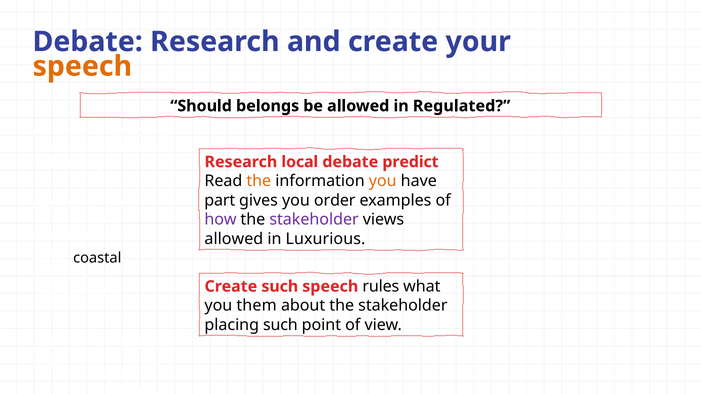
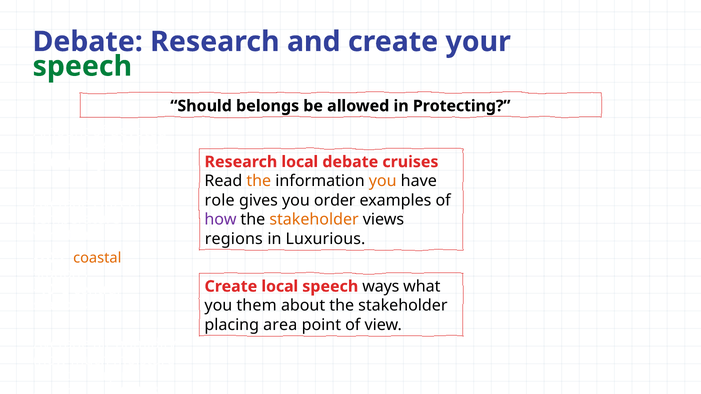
speech at (82, 66) colour: orange -> green
Regulated: Regulated -> Protecting
predict: predict -> cruises
part: part -> role
stakeholder at (314, 220) colour: purple -> orange
allowed at (234, 239): allowed -> regions
coastal colour: black -> orange
Create such: such -> local
rules: rules -> ways
placing such: such -> area
